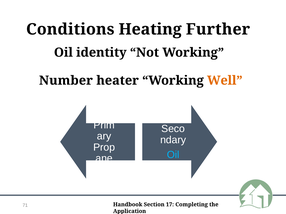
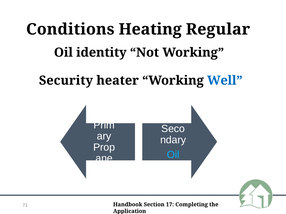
Further: Further -> Regular
Number: Number -> Security
Well colour: orange -> blue
